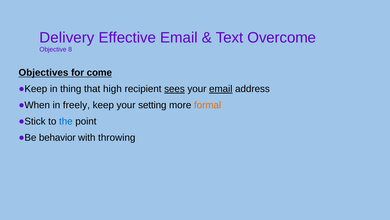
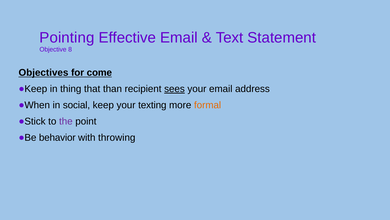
Delivery: Delivery -> Pointing
Overcome: Overcome -> Statement
high: high -> than
email at (221, 89) underline: present -> none
freely: freely -> social
setting: setting -> texting
the colour: blue -> purple
